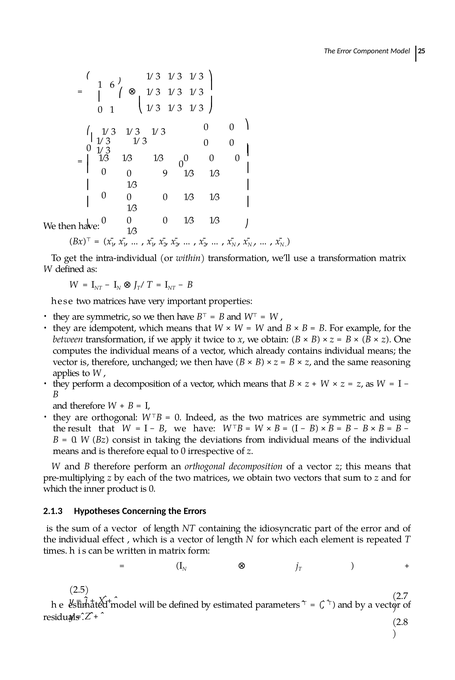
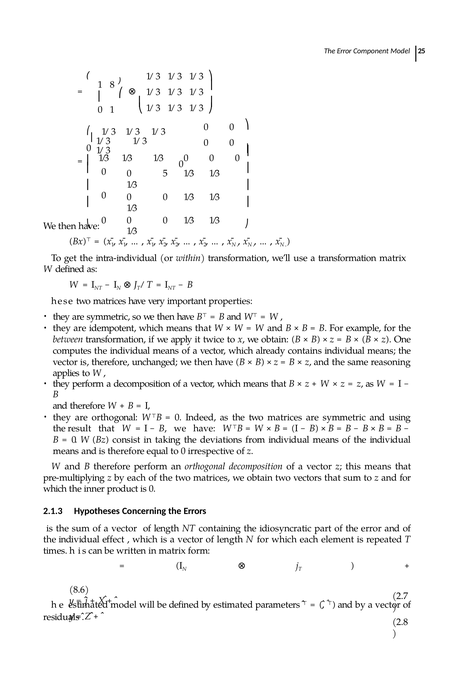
6: 6 -> 8
9: 9 -> 5
2.5: 2.5 -> 8.6
